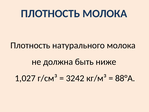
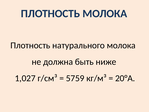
3242: 3242 -> 5759
88°А: 88°А -> 20°А
